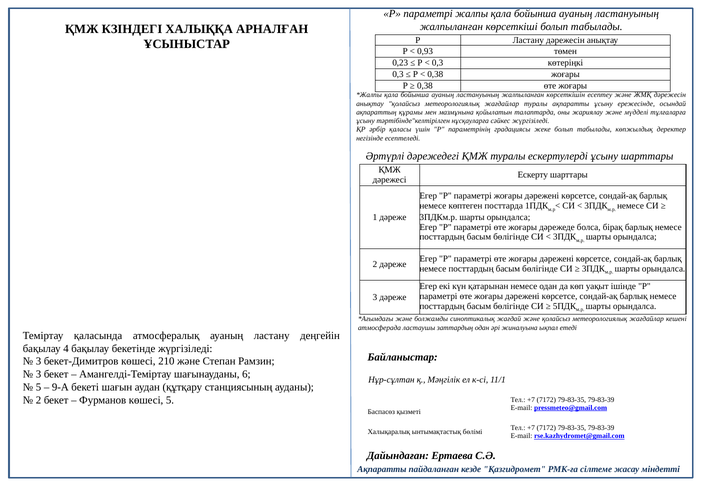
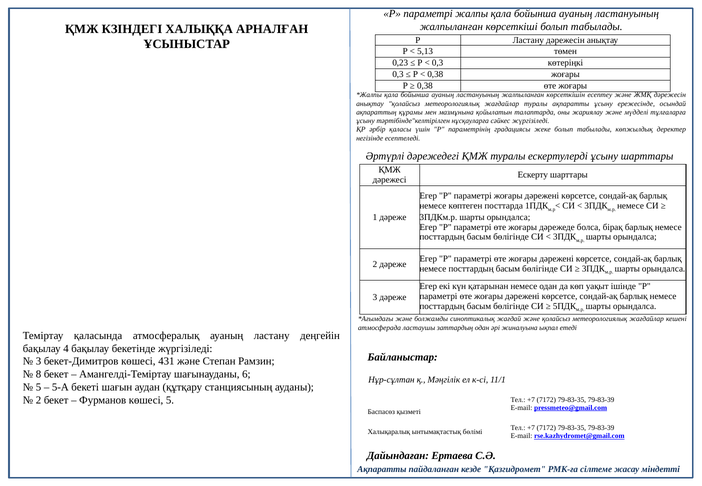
0,93: 0,93 -> 5,13
210: 210 -> 431
3 at (38, 374): 3 -> 8
9-А: 9-А -> 5-А
